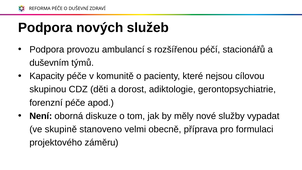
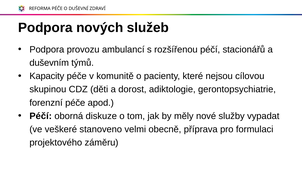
Není at (41, 116): Není -> Péčí
skupině: skupině -> veškeré
